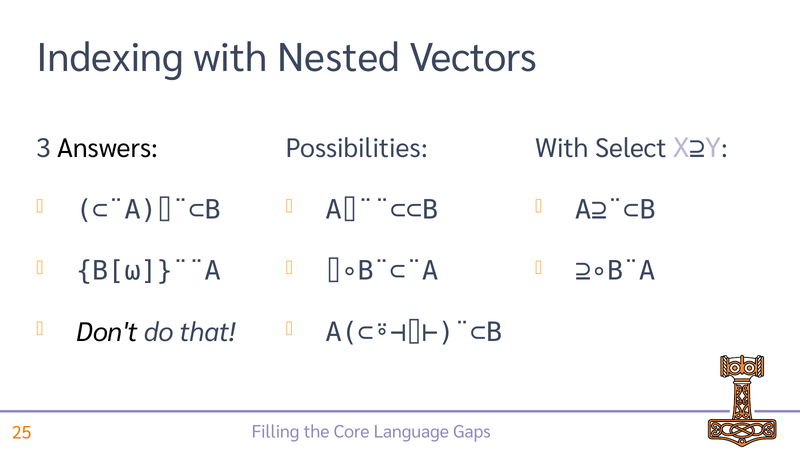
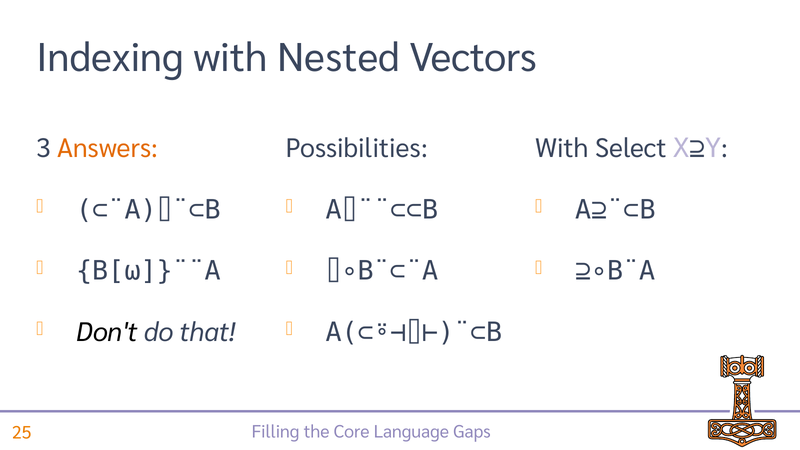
Answers colour: black -> orange
